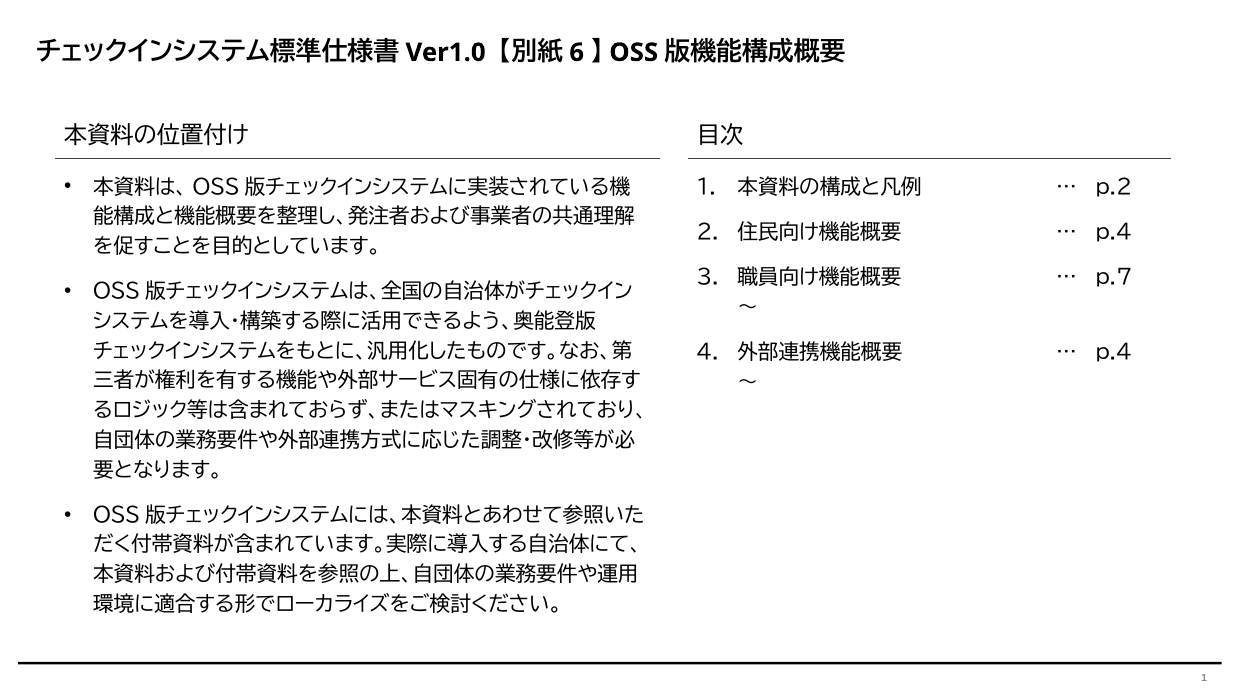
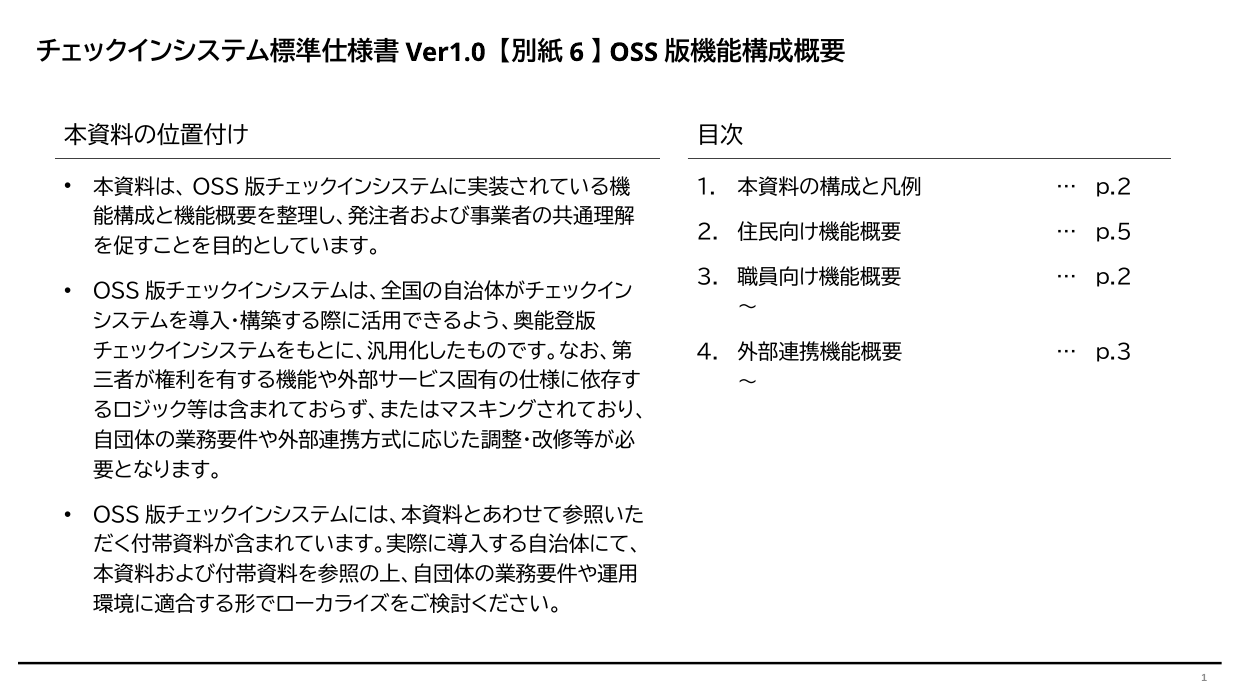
p.4 at (1114, 233): p.4 -> p.5
p.7 at (1114, 278): p.7 -> p.2
p.4 at (1114, 353): p.4 -> p.3
